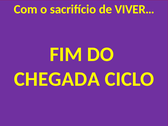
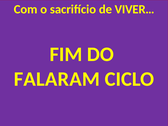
CHEGADA: CHEGADA -> FALARAM
